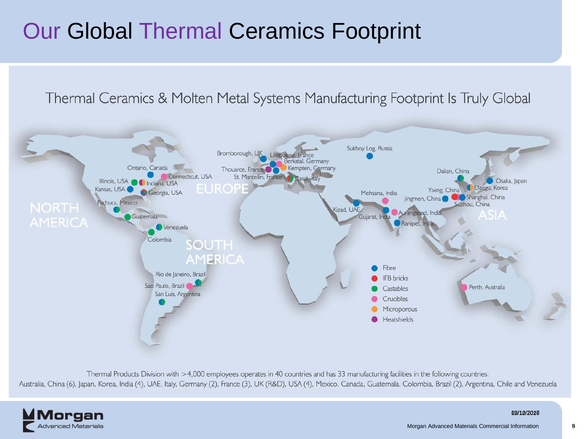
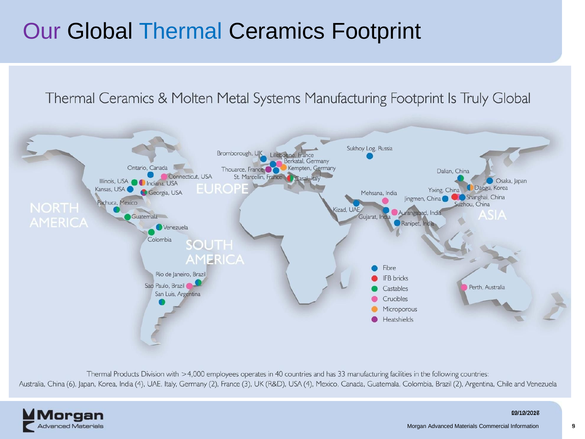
Thermal colour: purple -> blue
